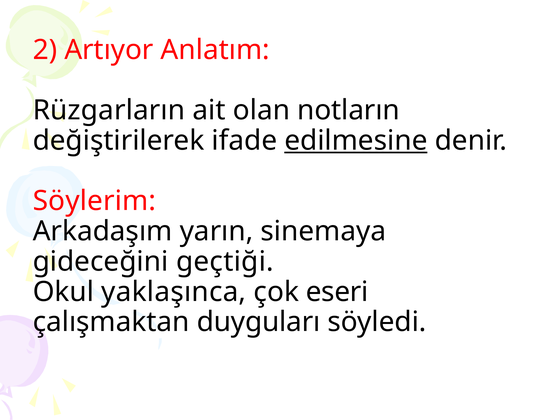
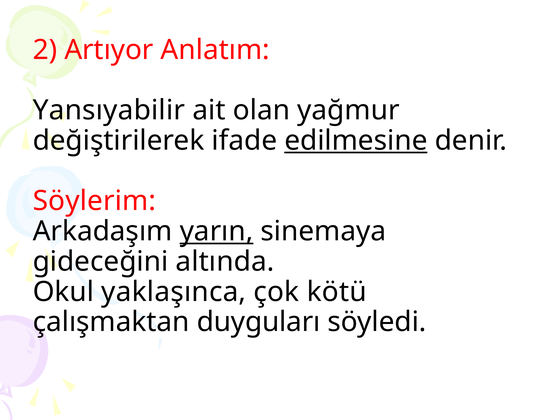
Rüzgarların: Rüzgarların -> Yansıyabilir
notların: notların -> yağmur
yarın underline: none -> present
geçtiği: geçtiği -> altında
eseri: eseri -> kötü
